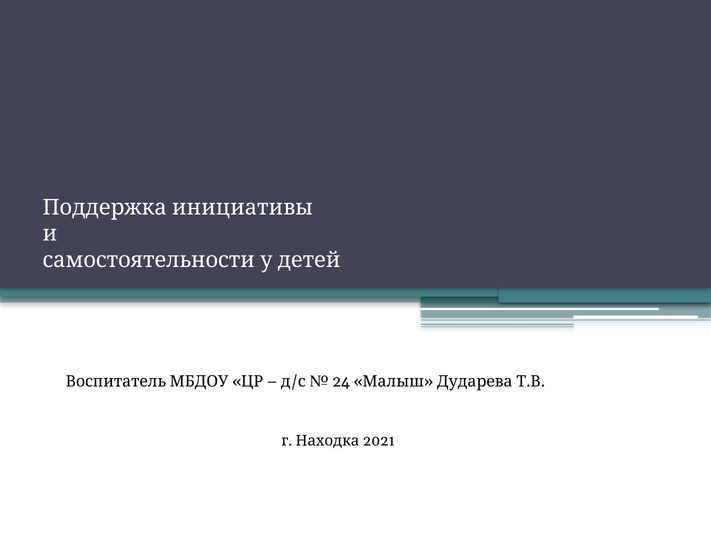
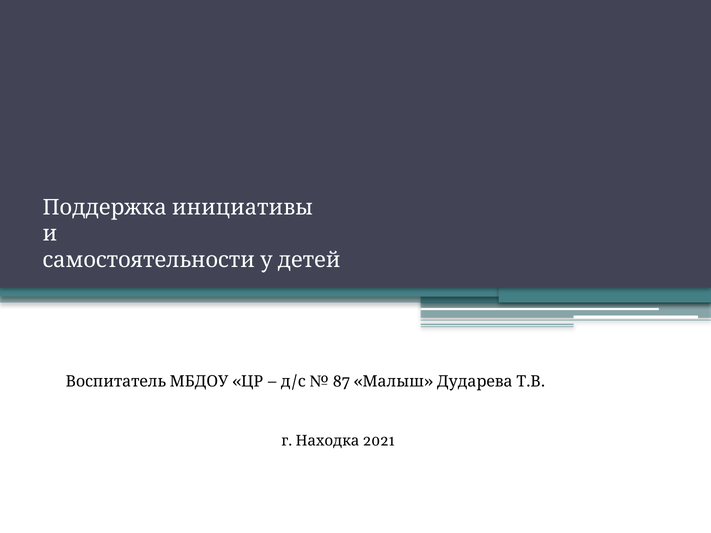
24: 24 -> 87
